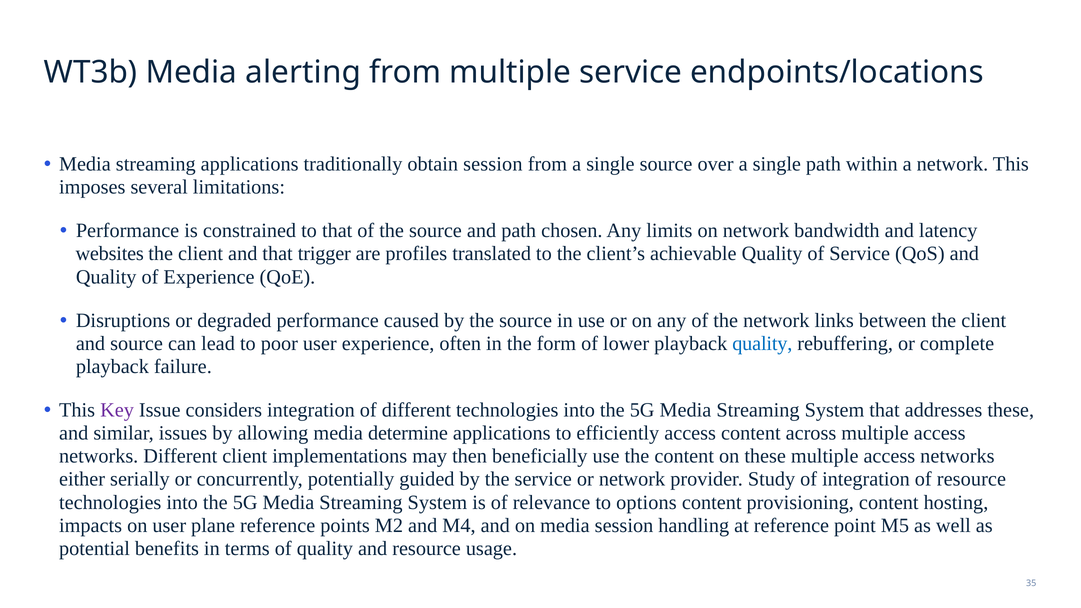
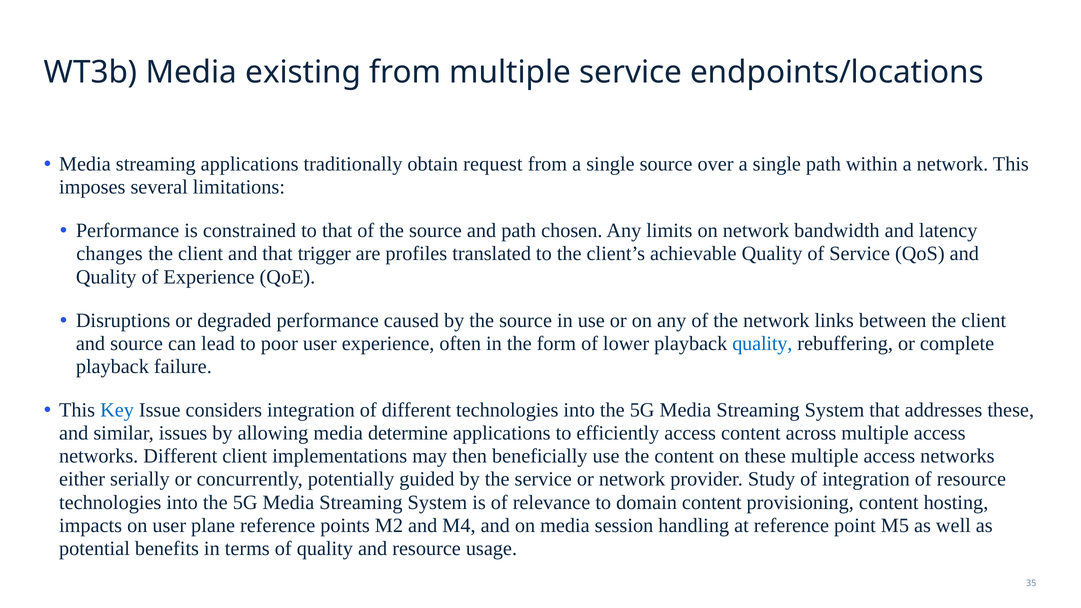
alerting: alerting -> existing
obtain session: session -> request
websites: websites -> changes
Key colour: purple -> blue
options: options -> domain
